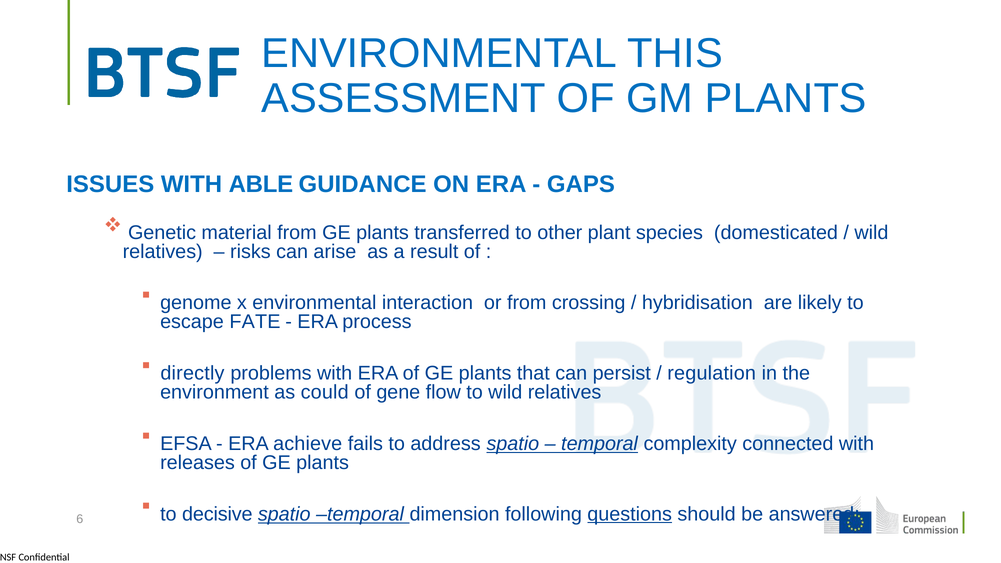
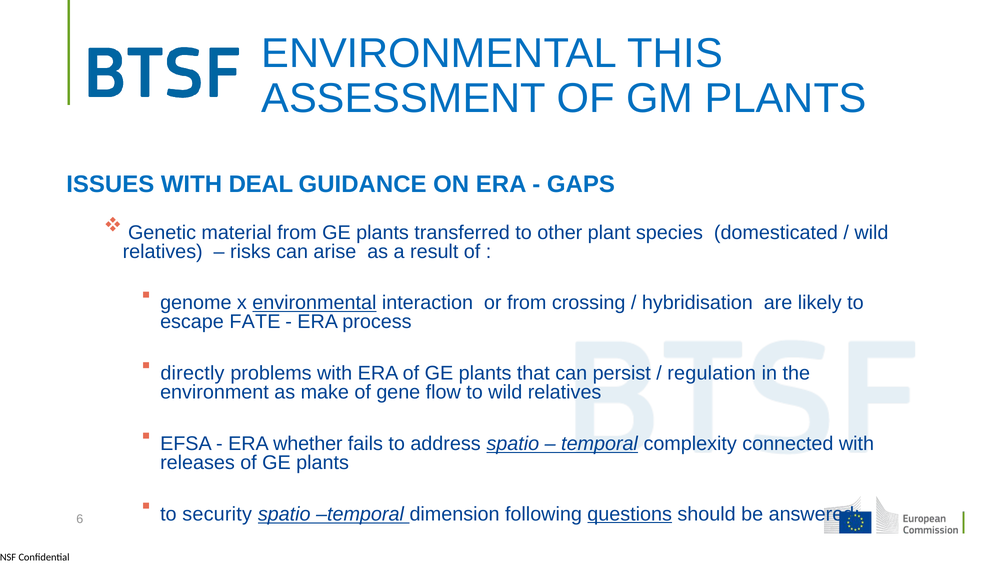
ABLE: ABLE -> DEAL
environmental at (314, 303) underline: none -> present
could: could -> make
achieve: achieve -> whether
decisive: decisive -> security
